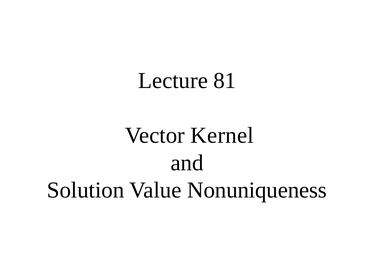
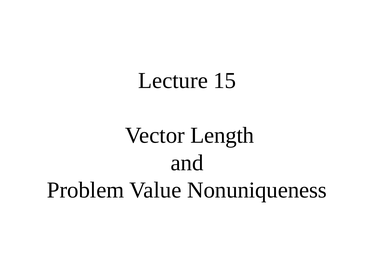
81: 81 -> 15
Kernel: Kernel -> Length
Solution: Solution -> Problem
